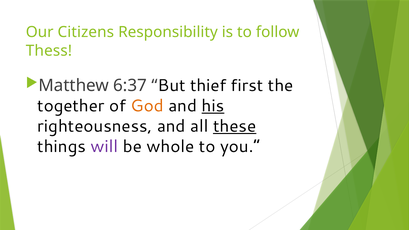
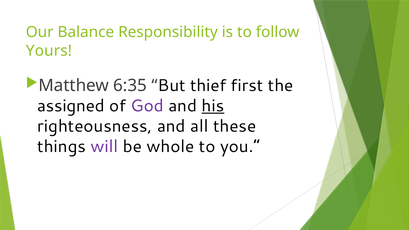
Citizens: Citizens -> Balance
Thess: Thess -> Yours
6:37: 6:37 -> 6:35
together: together -> assigned
God colour: orange -> purple
these underline: present -> none
